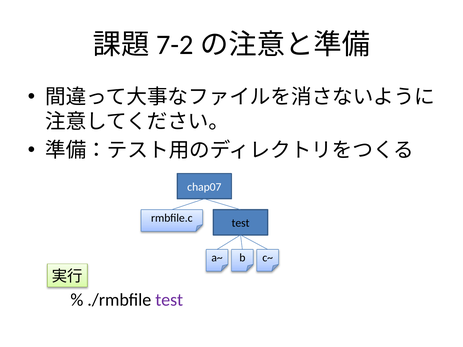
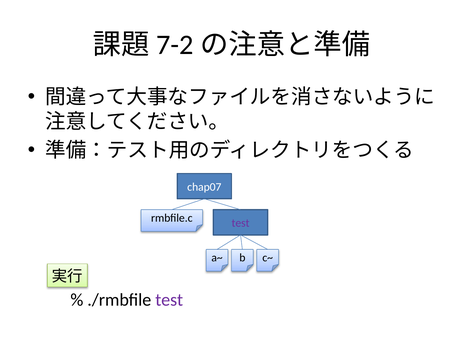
test at (241, 223) colour: black -> purple
